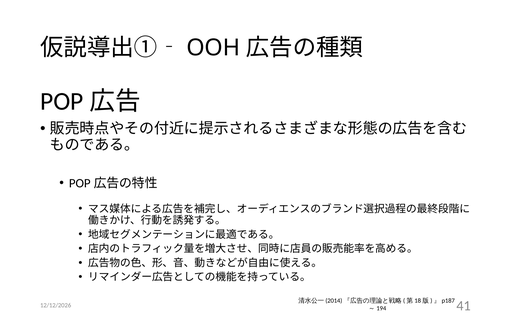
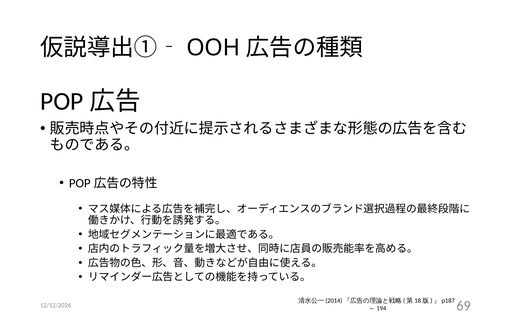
41: 41 -> 69
